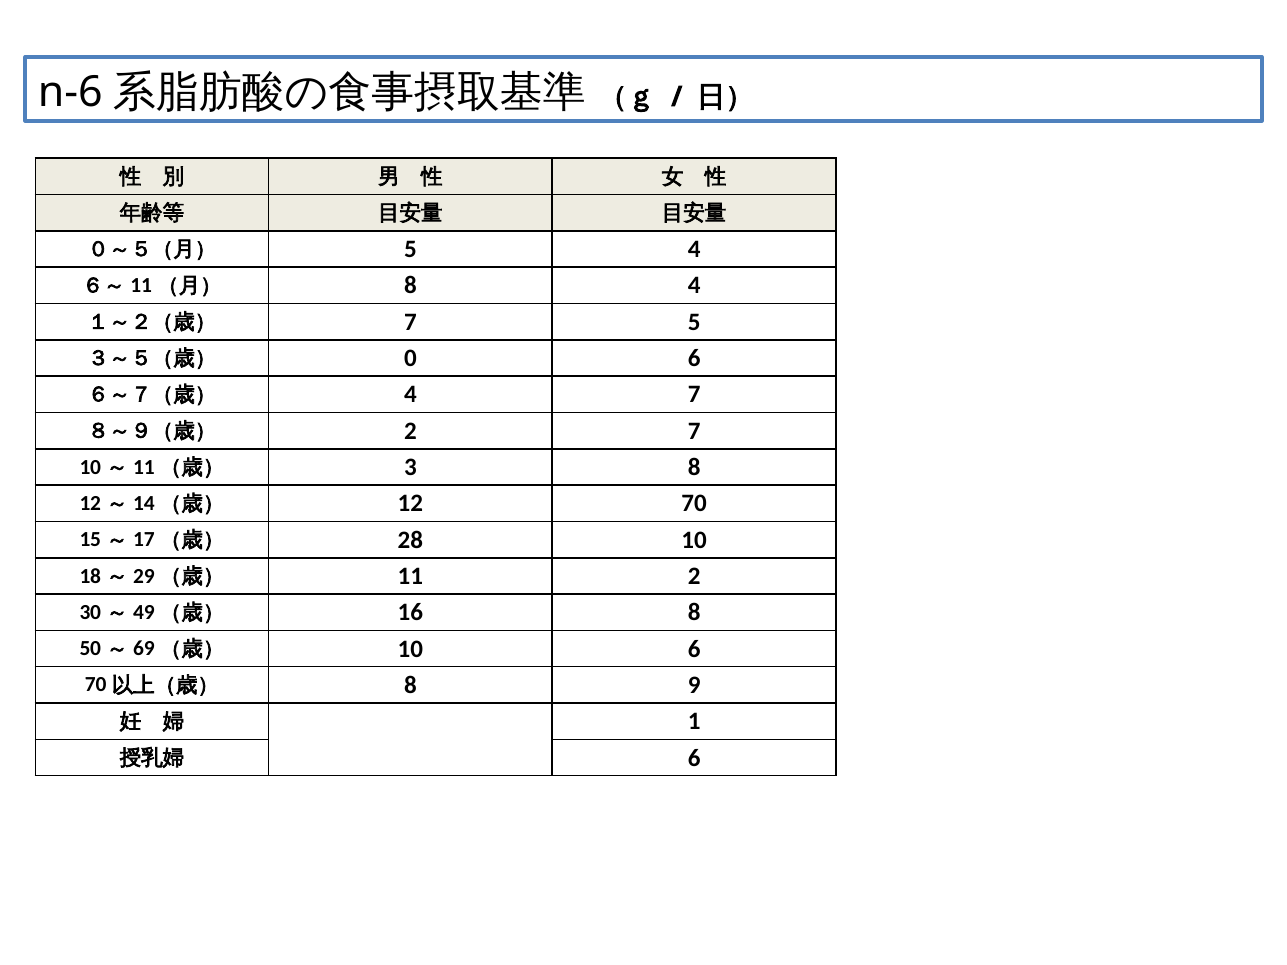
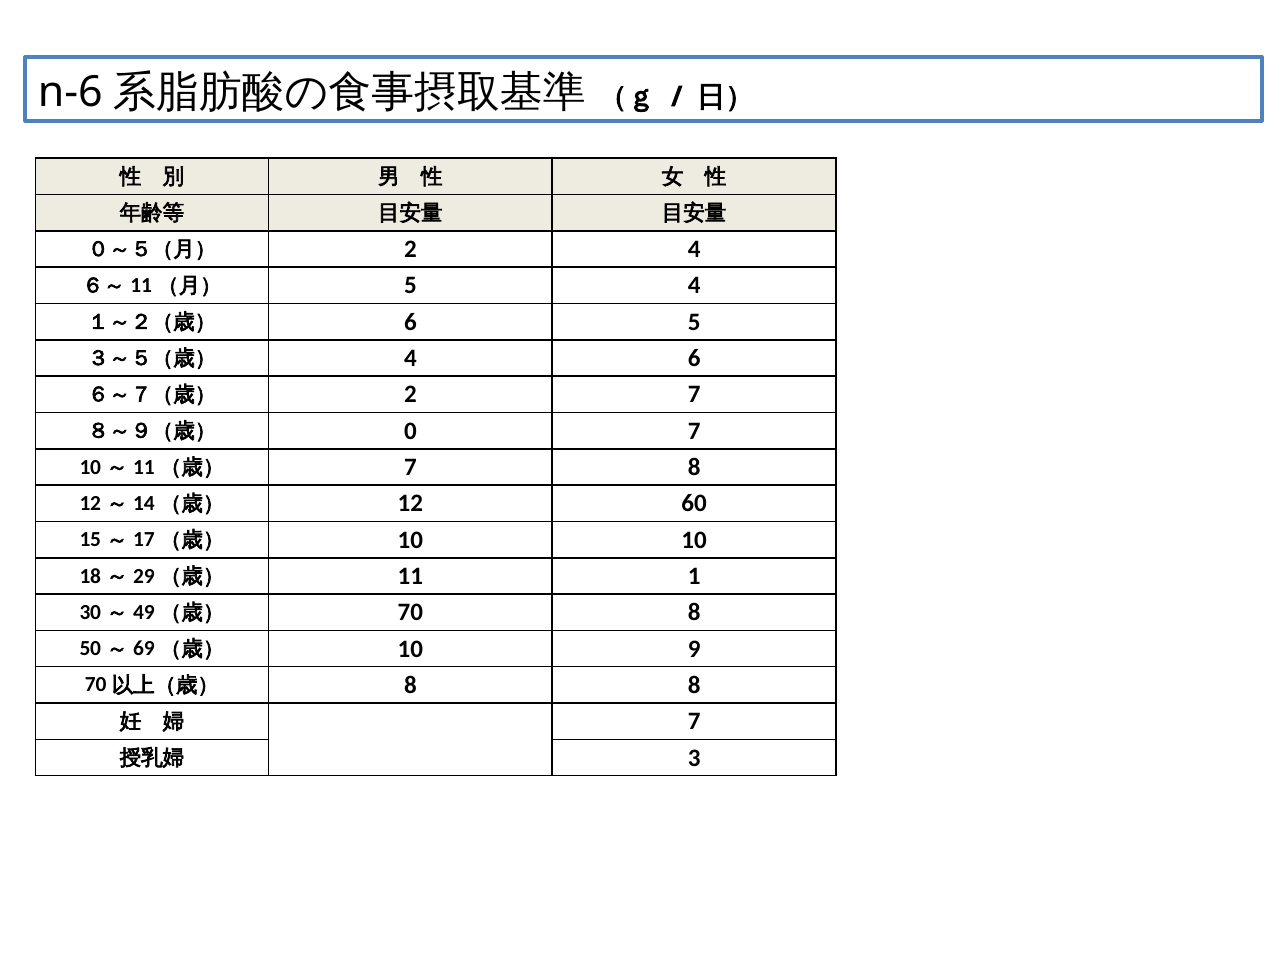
5 at (410, 249): 5 -> 2
8 at (410, 286): 8 -> 5
7 at (410, 322): 7 -> 6
0 at (410, 358): 0 -> 4
4 at (410, 395): 4 -> 2
2 at (410, 431): 2 -> 0
3 at (410, 467): 3 -> 7
70: 70 -> 60
28 at (410, 540): 28 -> 10
11 2: 2 -> 1
16: 16 -> 70
10 6: 6 -> 9
8 9: 9 -> 8
1 at (694, 722): 1 -> 7
6 at (694, 758): 6 -> 3
